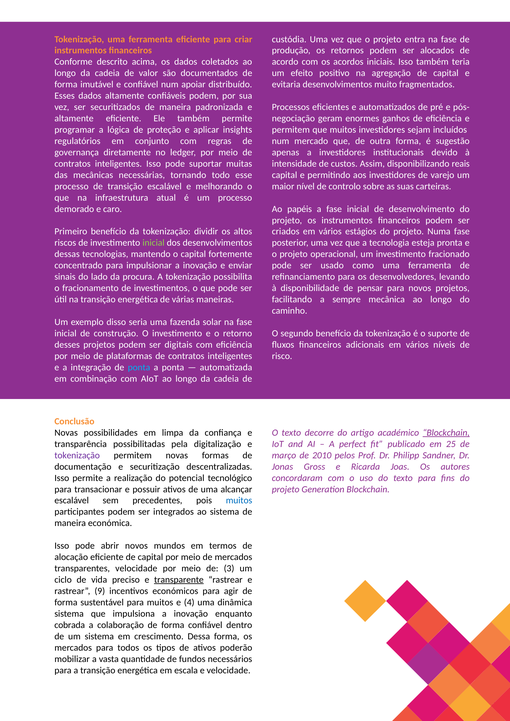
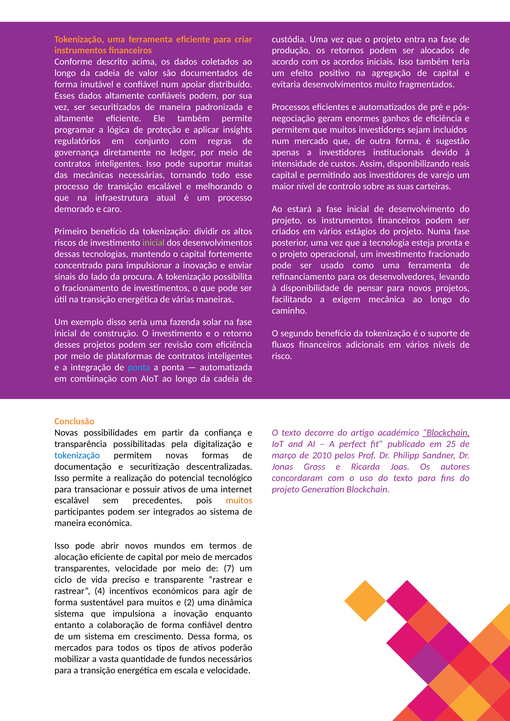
papéis: papéis -> estará
sempre: sempre -> exigem
digitais: digitais -> revisão
limpa: limpa -> partir
tokenização at (77, 455) colour: purple -> blue
alcançar: alcançar -> internet
muitos at (239, 501) colour: blue -> orange
3: 3 -> 7
transparente underline: present -> none
9: 9 -> 4
4: 4 -> 2
cobrada: cobrada -> entanto
